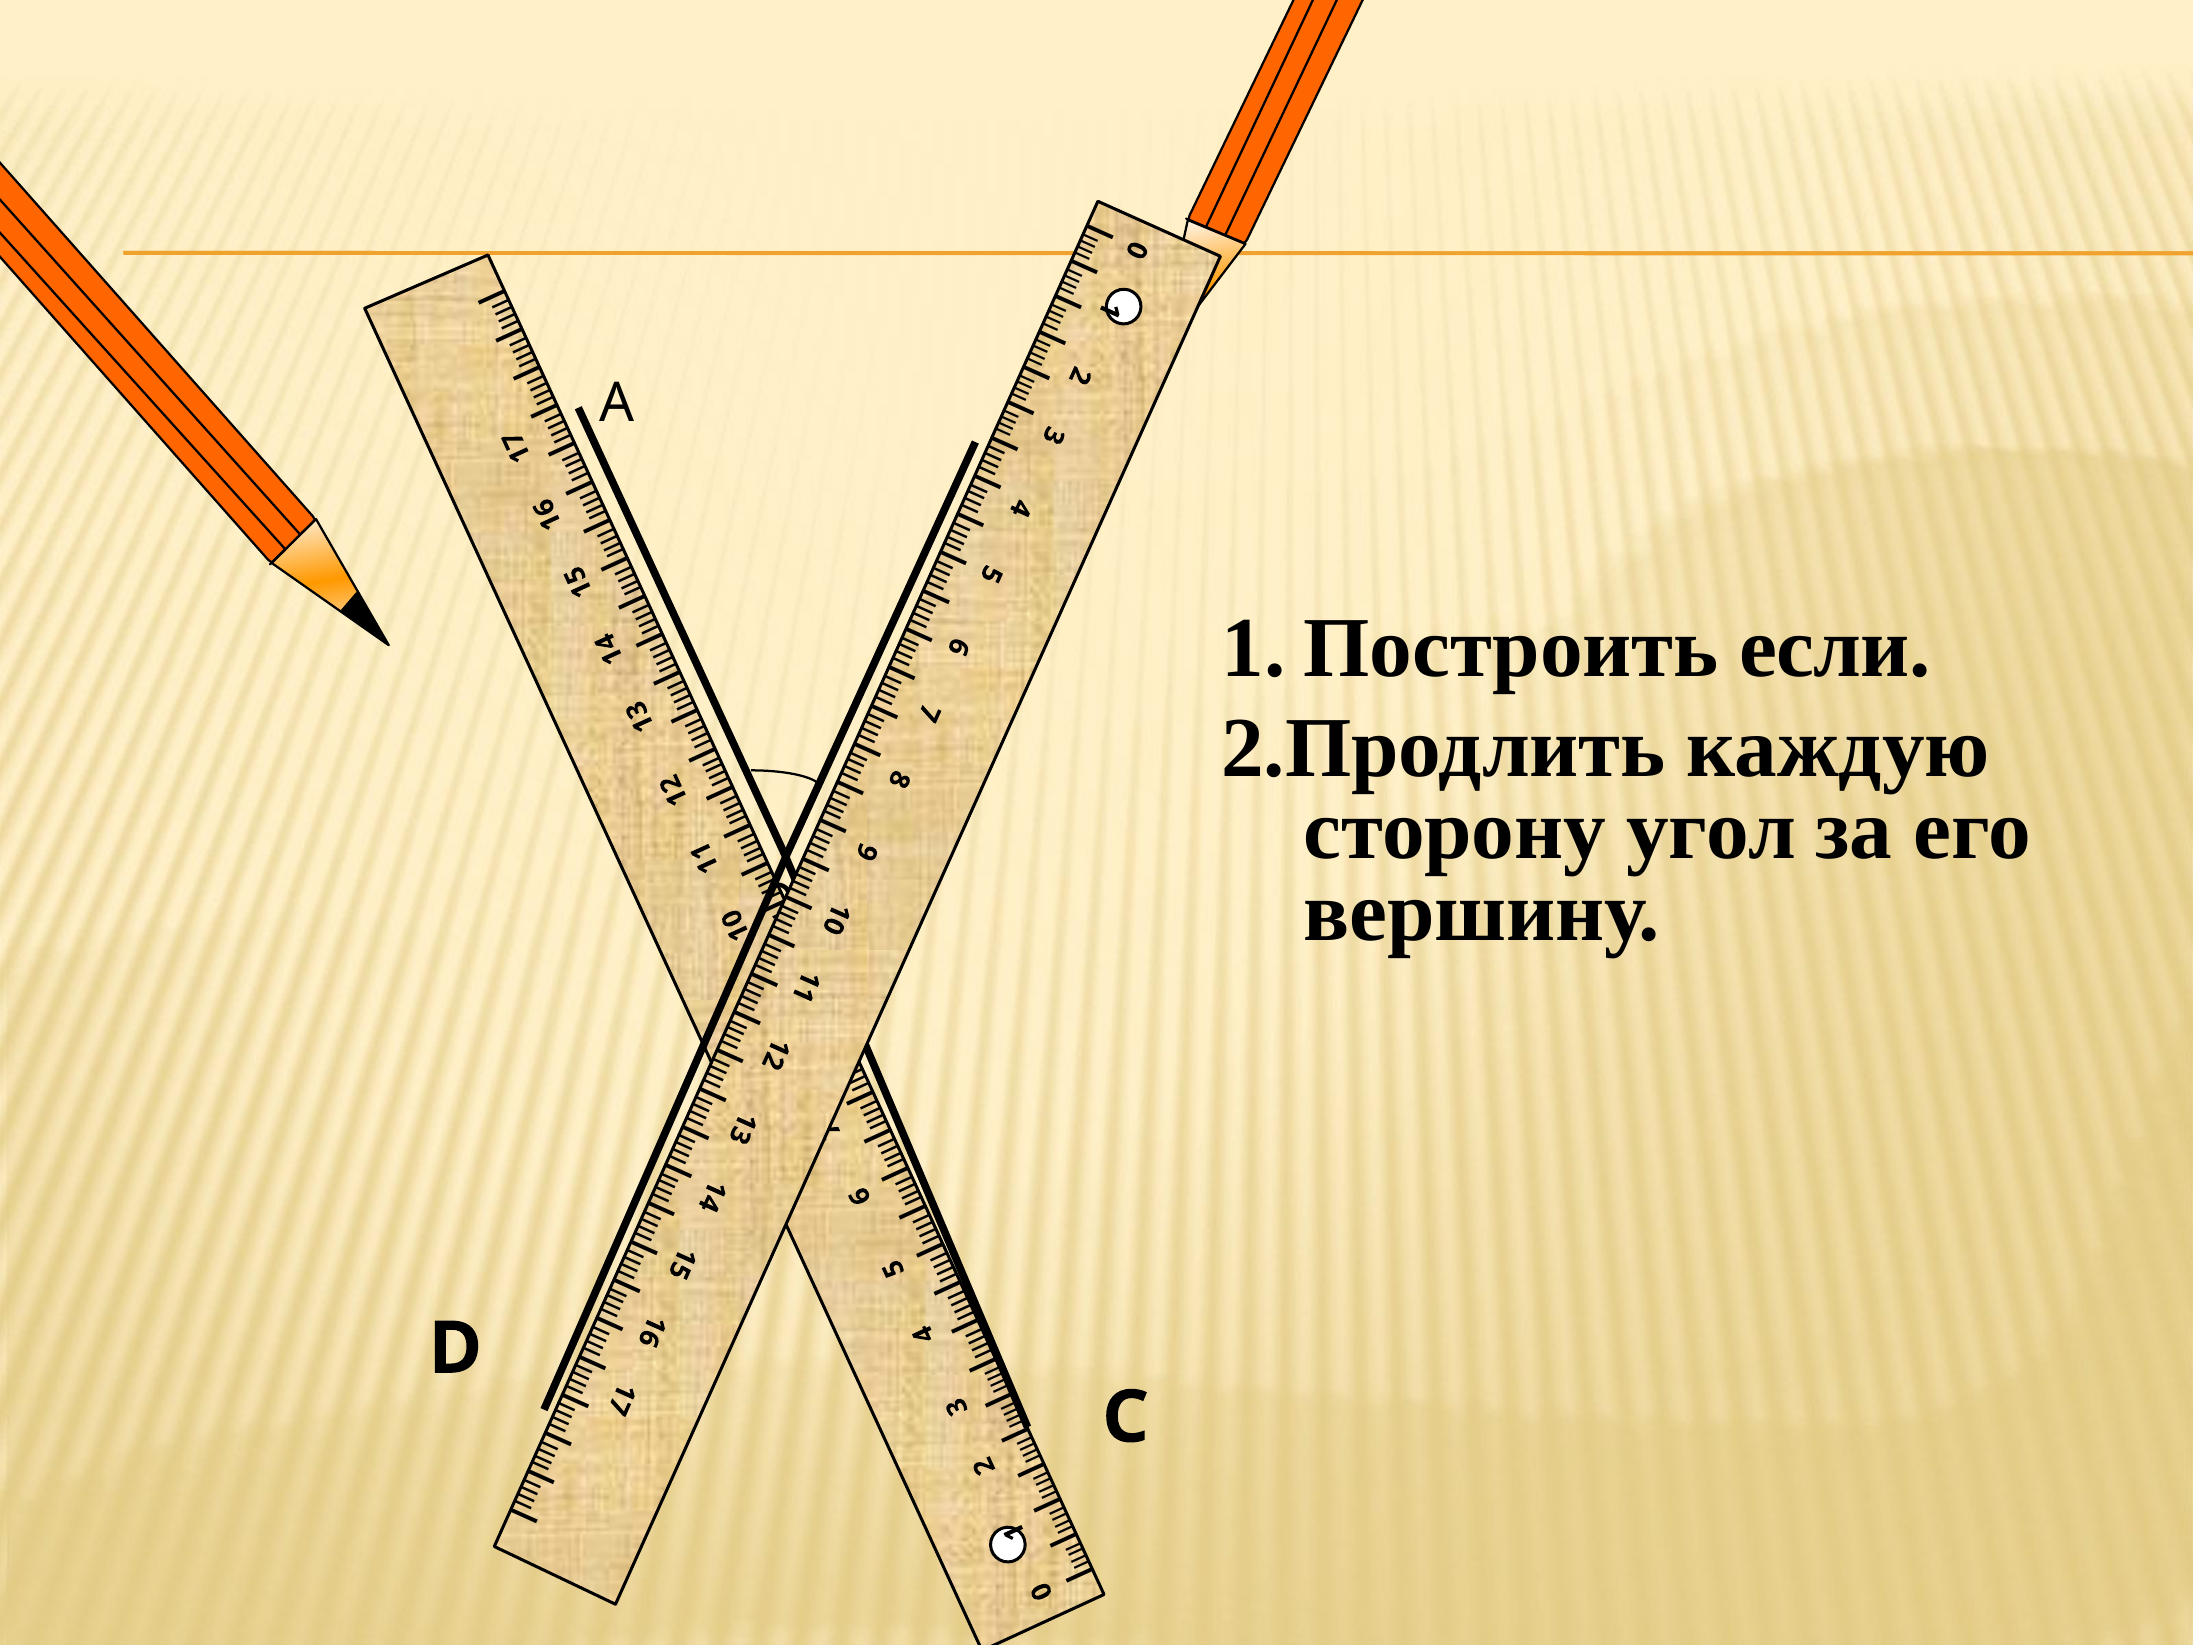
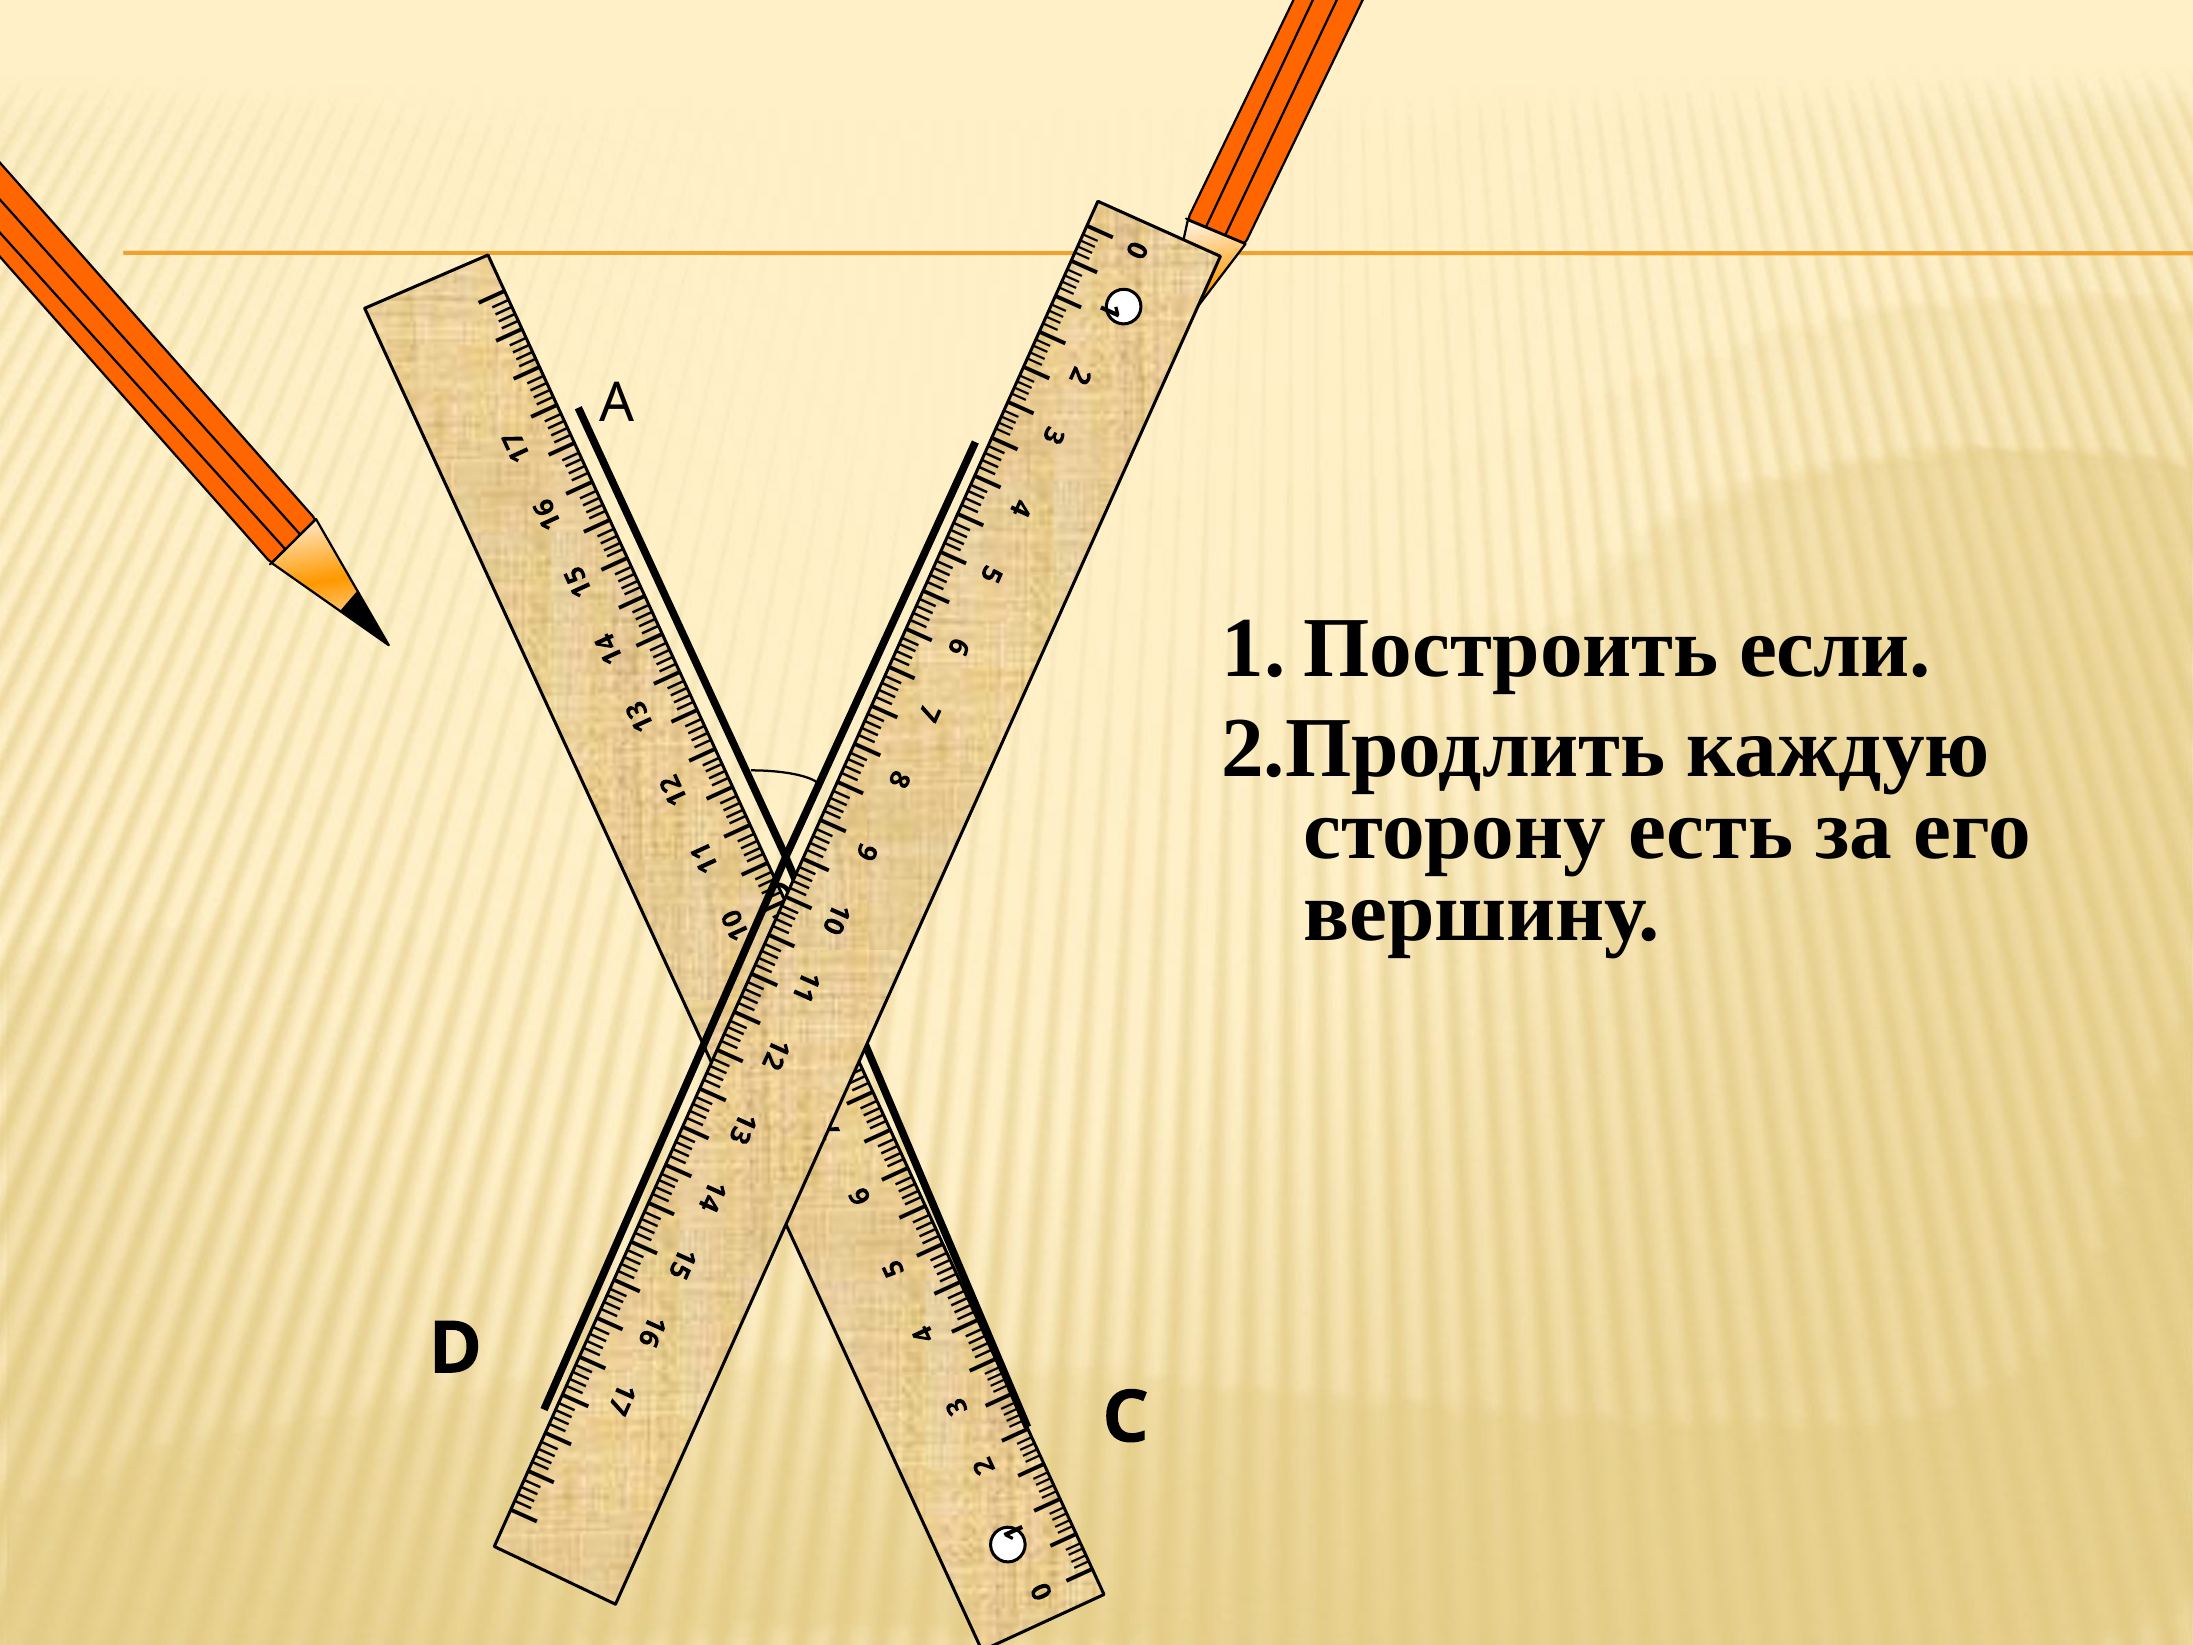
угол: угол -> есть
